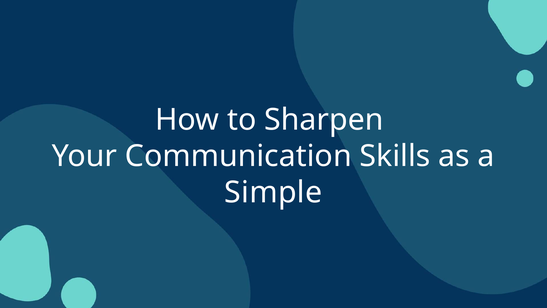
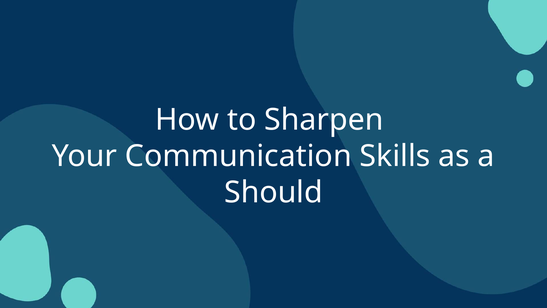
Simple: Simple -> Should
